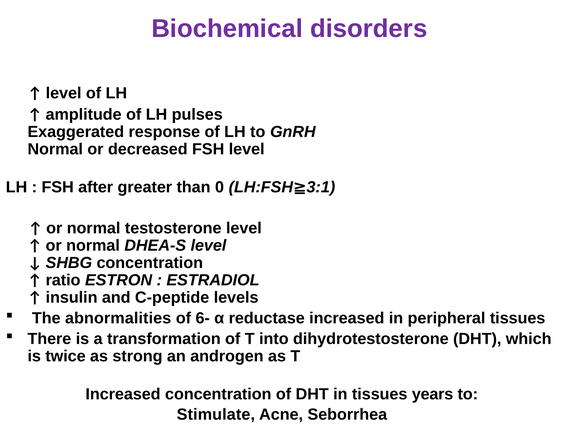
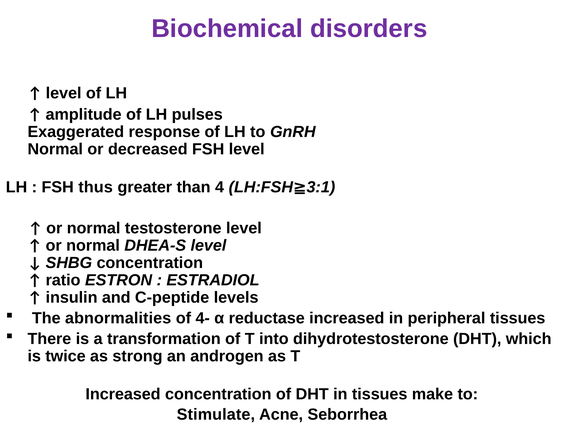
after: after -> thus
0: 0 -> 4
6-: 6- -> 4-
years: years -> make
